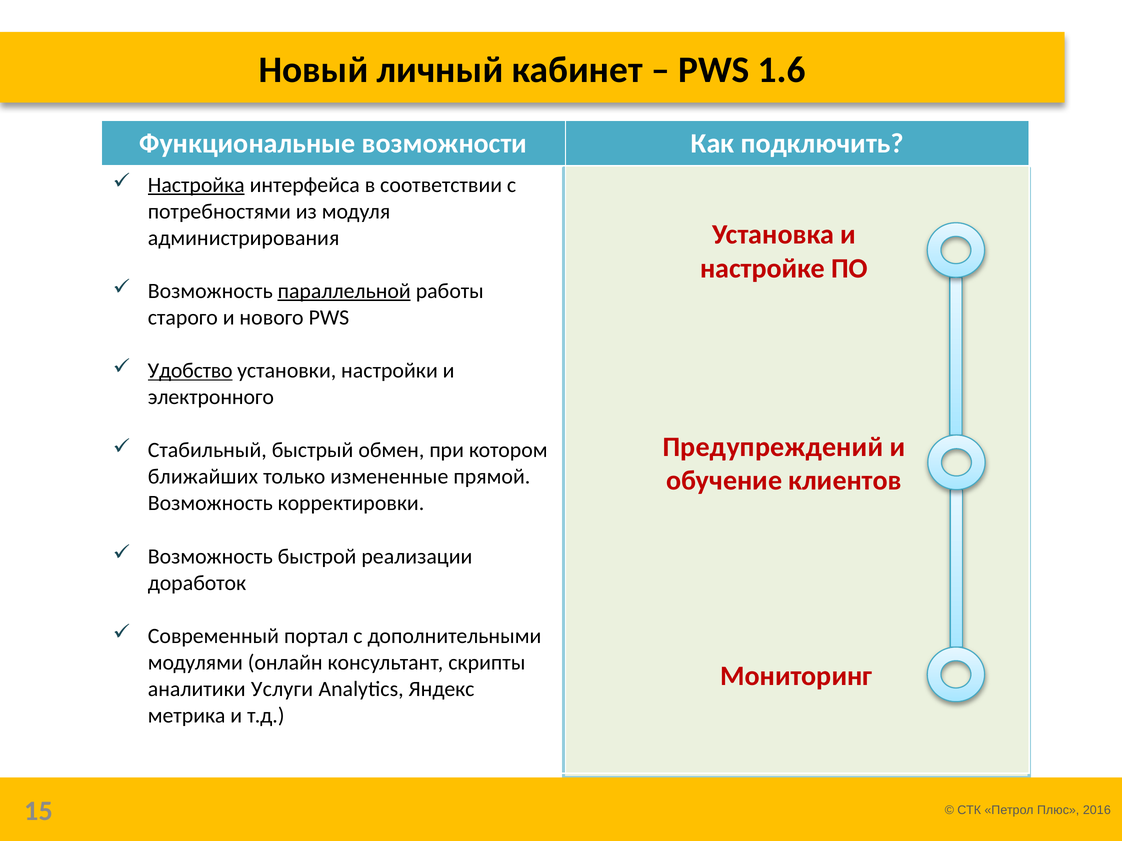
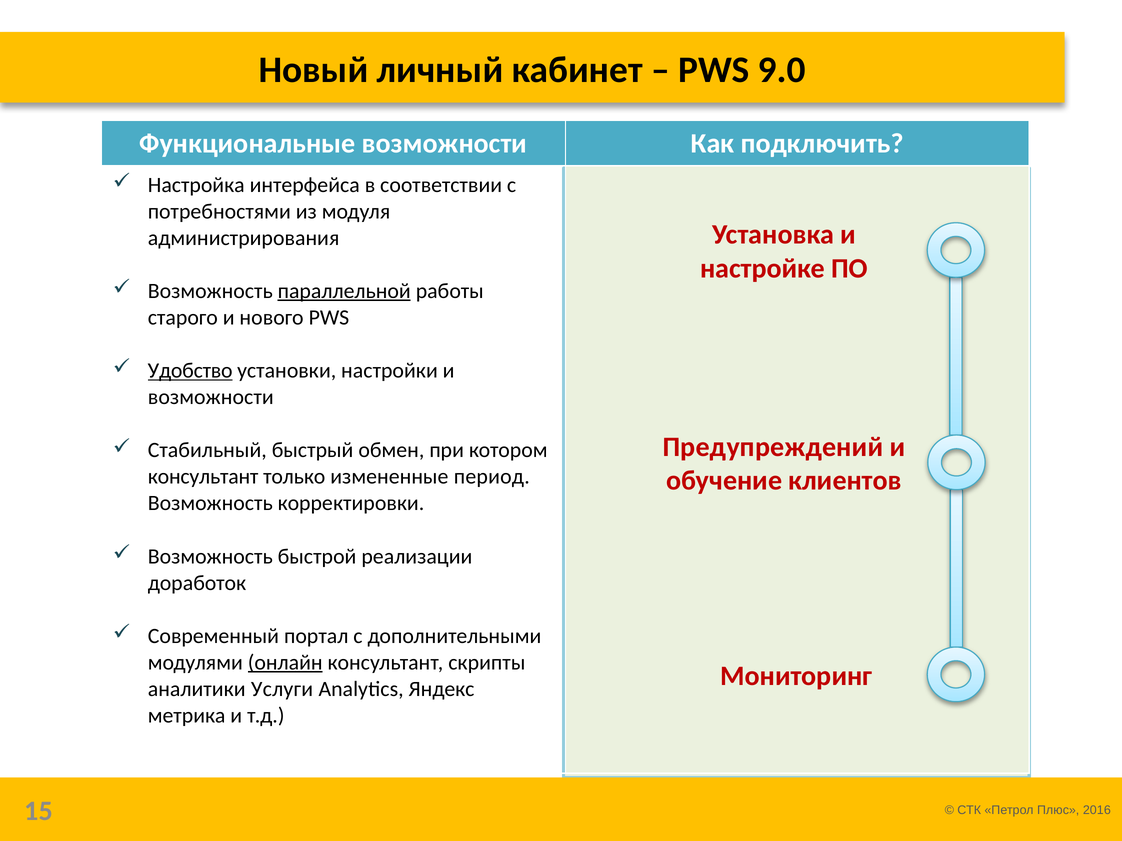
1.6: 1.6 -> 9.0
Настройка underline: present -> none
электронного at (211, 397): электронного -> возможности
ближайших at (203, 477): ближайших -> консультант
прямой: прямой -> период
онлайн underline: none -> present
